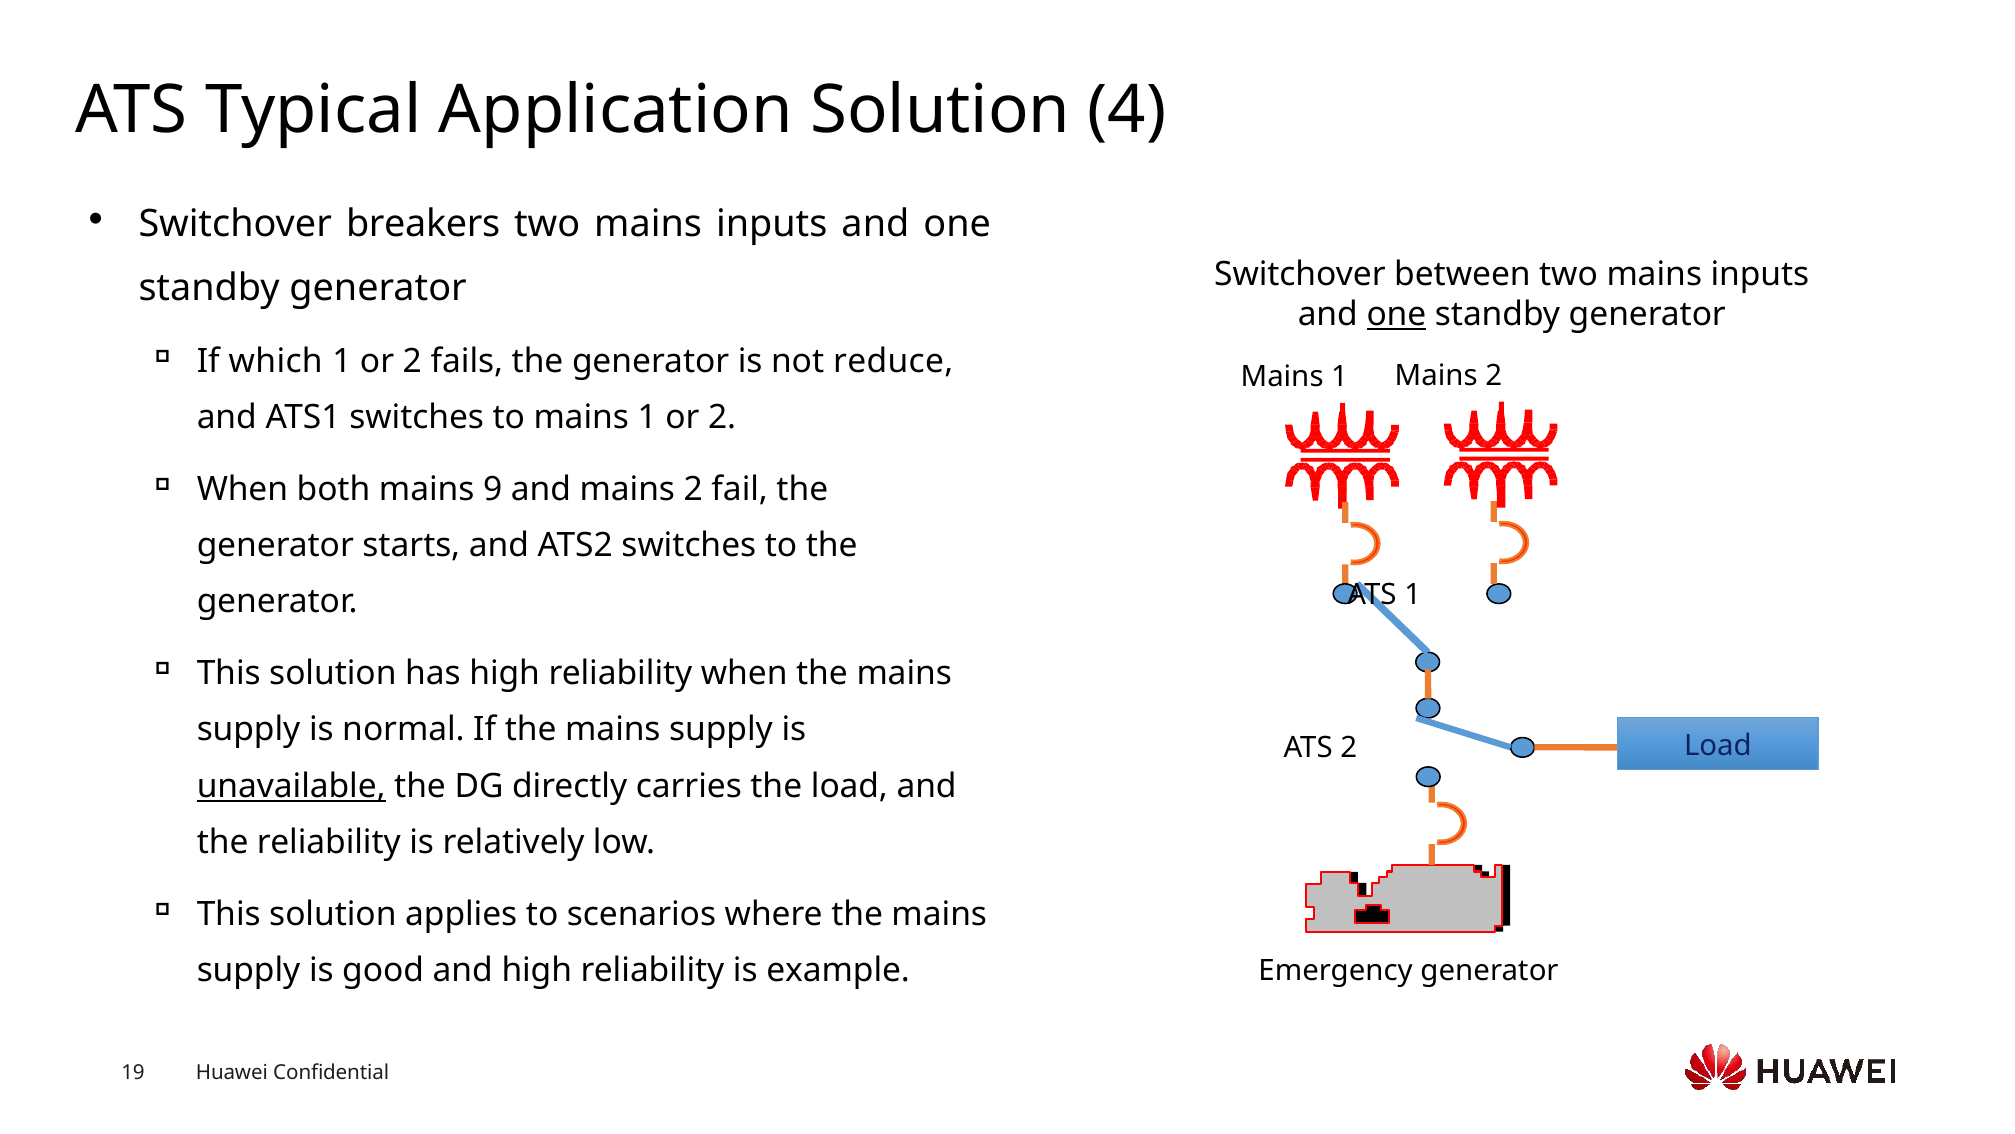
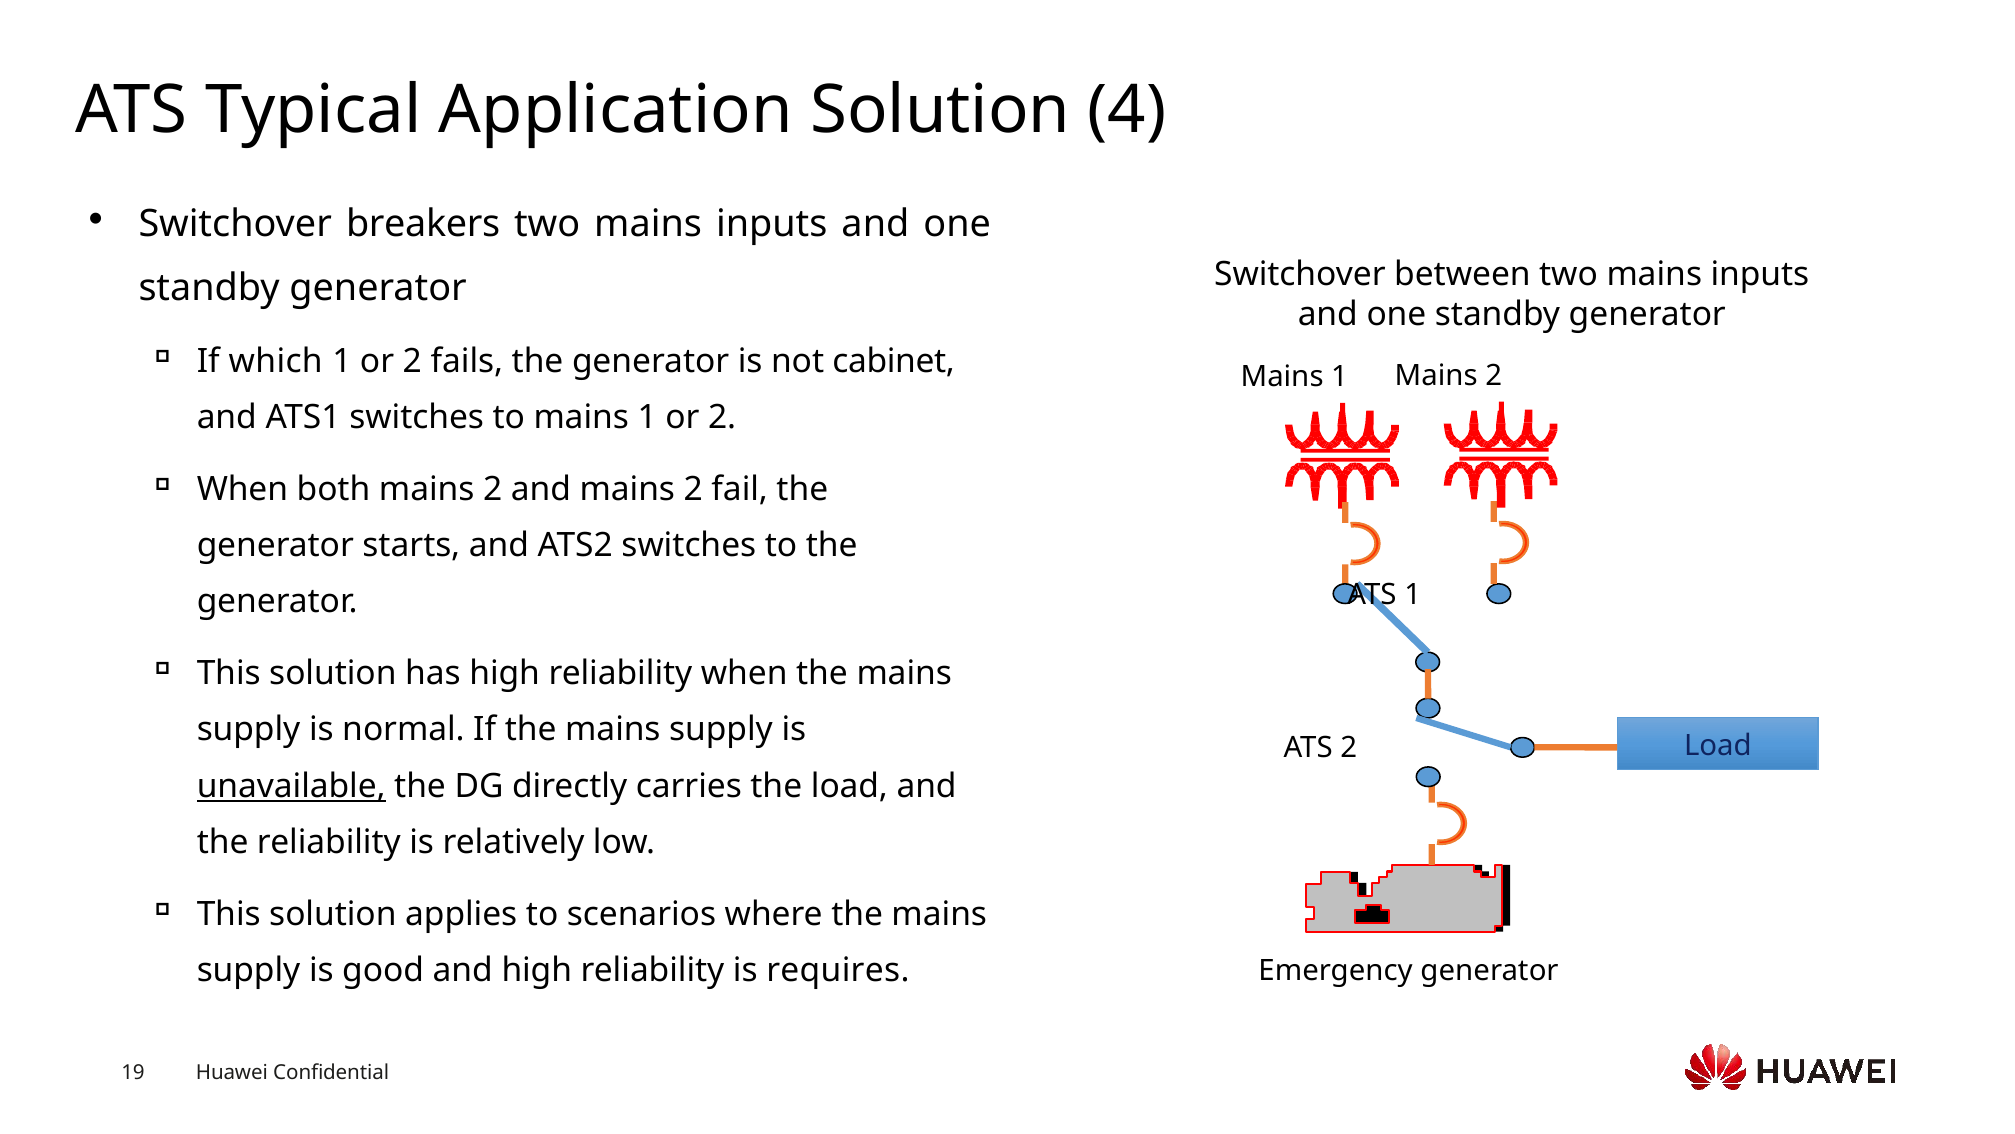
one at (1396, 314) underline: present -> none
reduce: reduce -> cabinet
both mains 9: 9 -> 2
example: example -> requires
